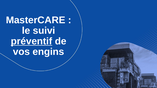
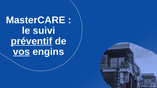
vos underline: none -> present
